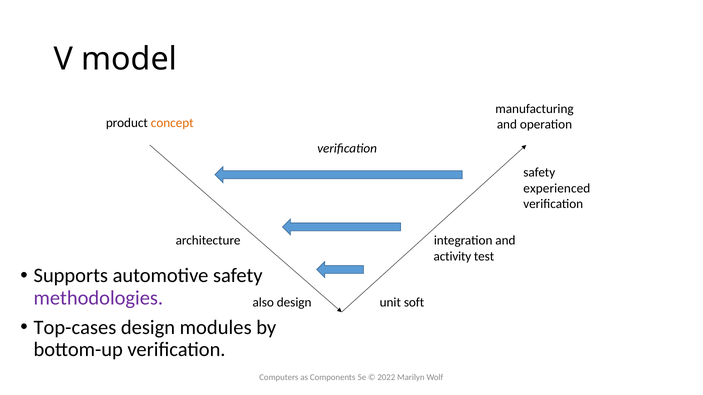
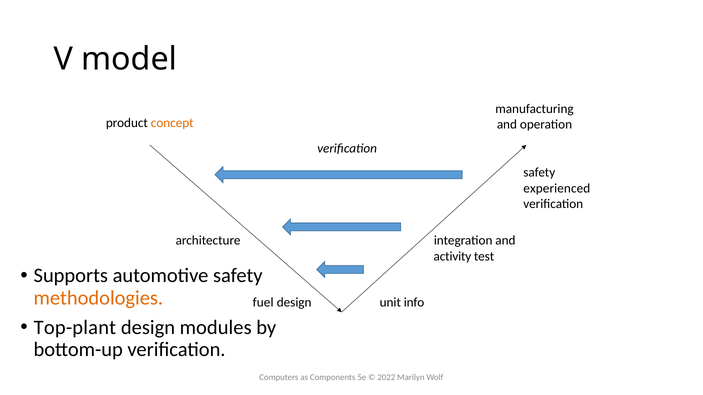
methodologies colour: purple -> orange
also: also -> fuel
soft: soft -> info
Top-cases: Top-cases -> Top-plant
